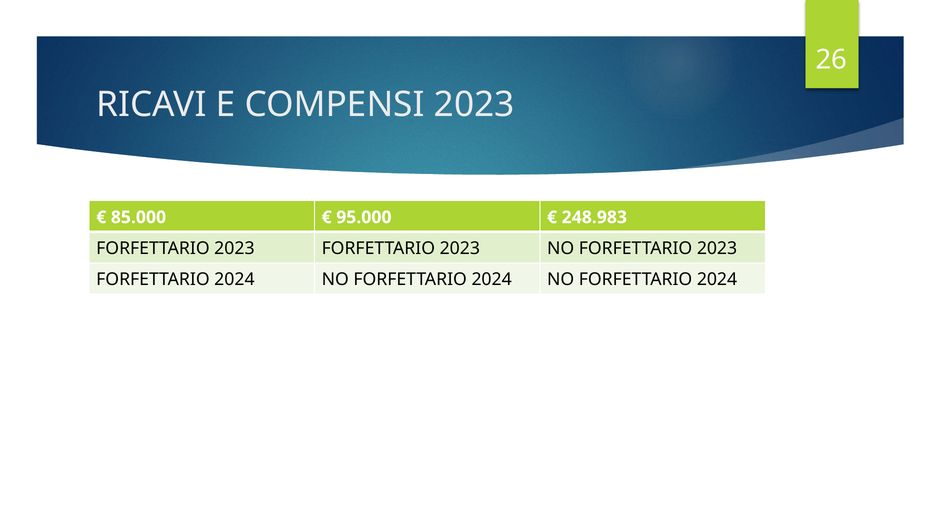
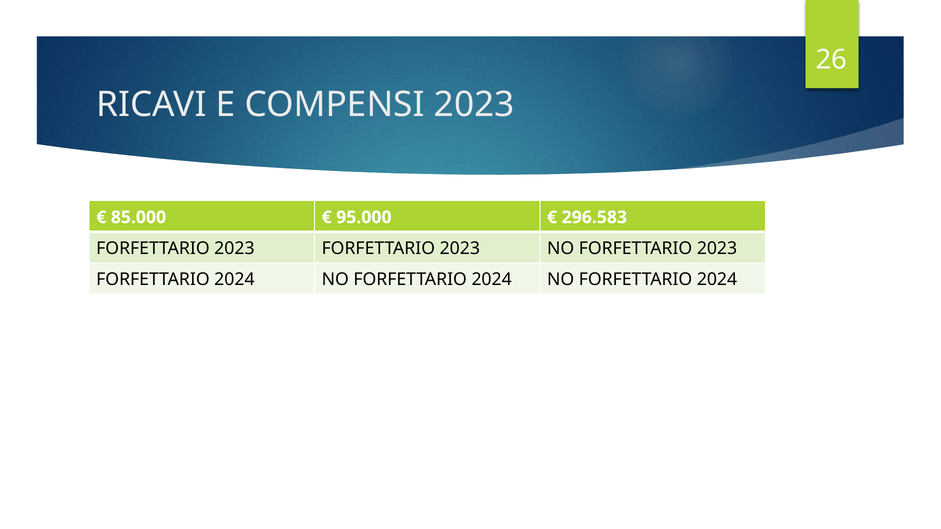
248.983: 248.983 -> 296.583
